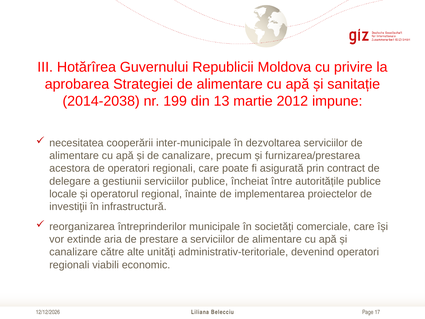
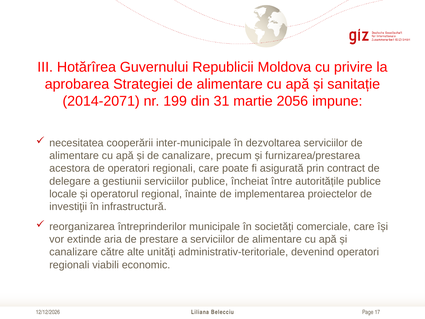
2014-2038: 2014-2038 -> 2014-2071
13: 13 -> 31
2012: 2012 -> 2056
